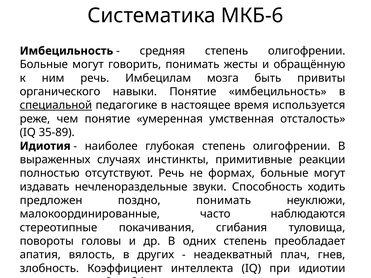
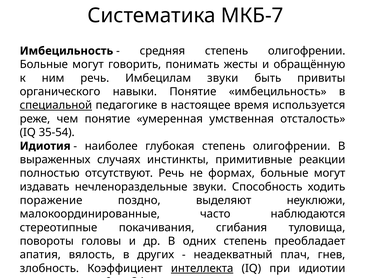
МКБ-6: МКБ-6 -> МКБ-7
Имбецилам мозга: мозга -> звуки
35-89: 35-89 -> 35-54
предложен: предложен -> поражение
поздно понимать: понимать -> выделяют
интеллекта underline: none -> present
